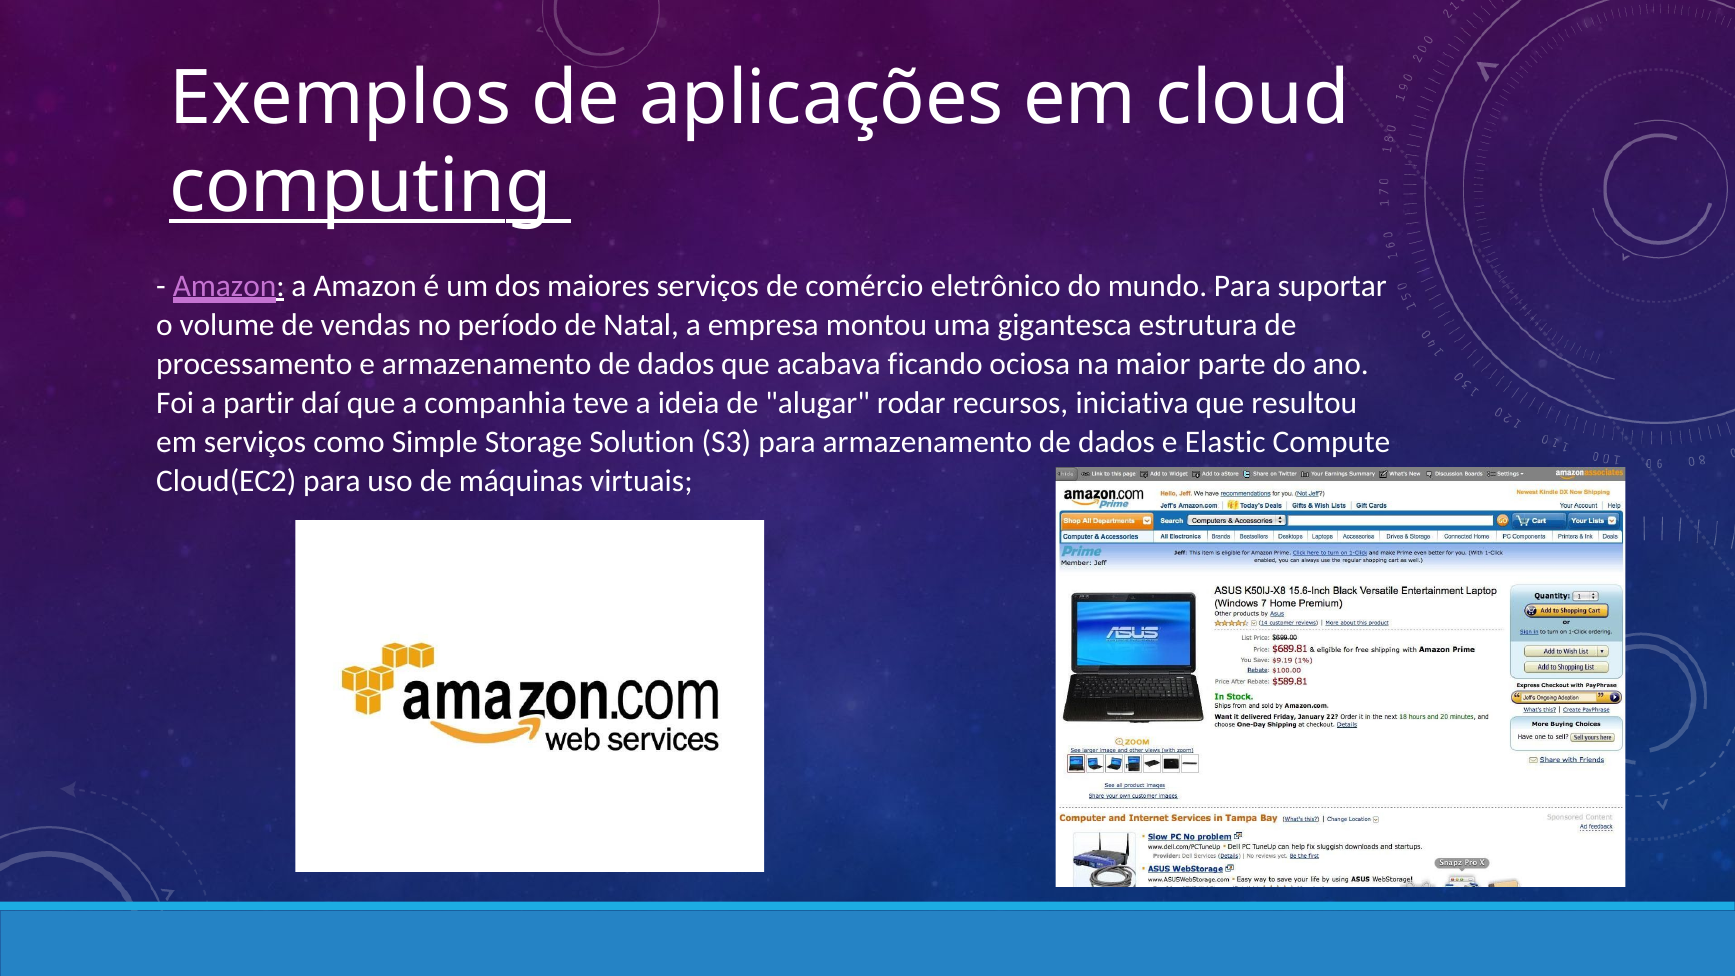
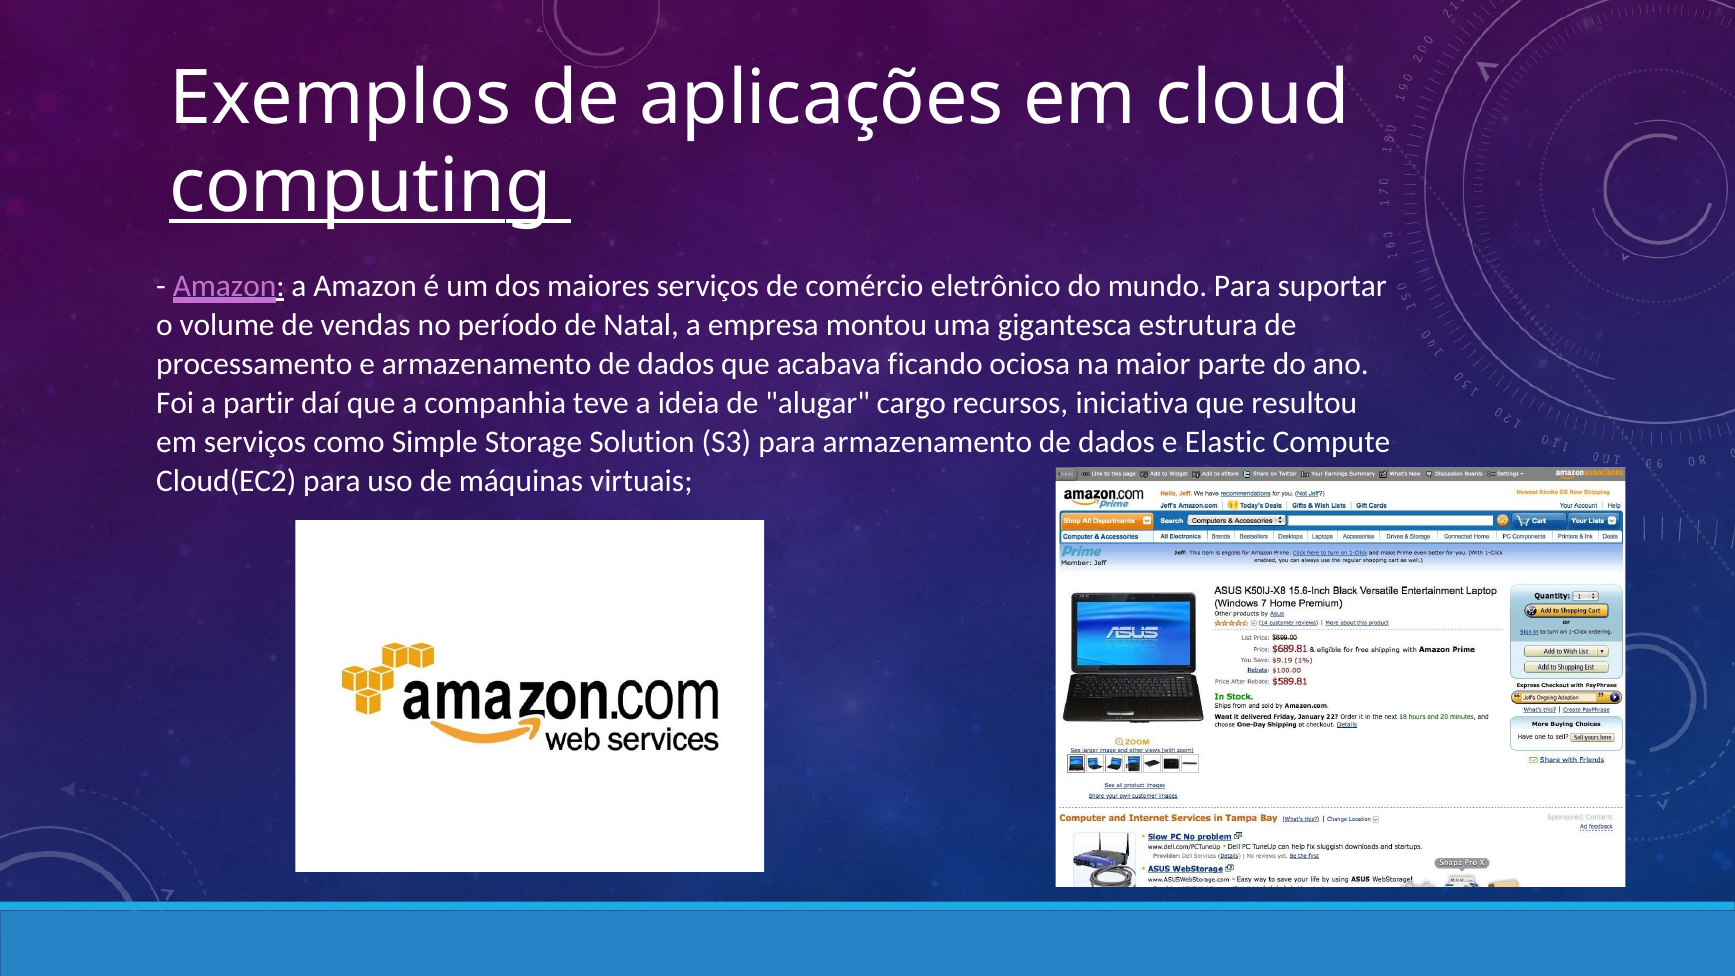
rodar: rodar -> cargo
